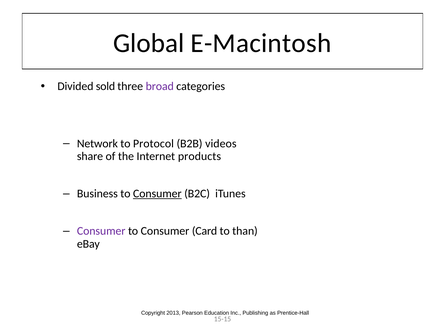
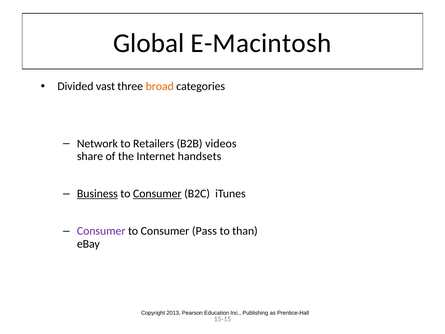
sold: sold -> vast
broad colour: purple -> orange
Protocol: Protocol -> Retailers
products: products -> handsets
Business underline: none -> present
Card: Card -> Pass
